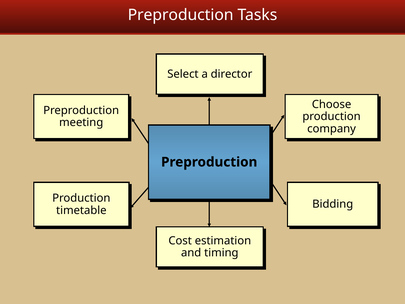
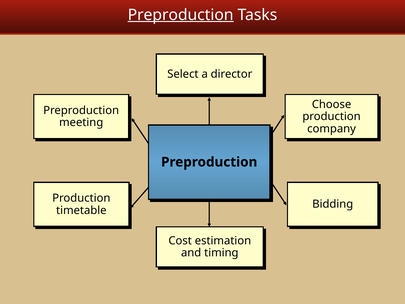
Preproduction at (181, 15) underline: none -> present
